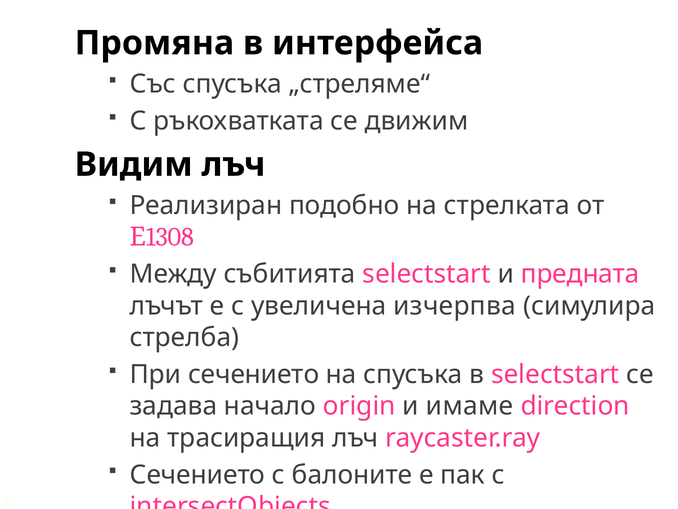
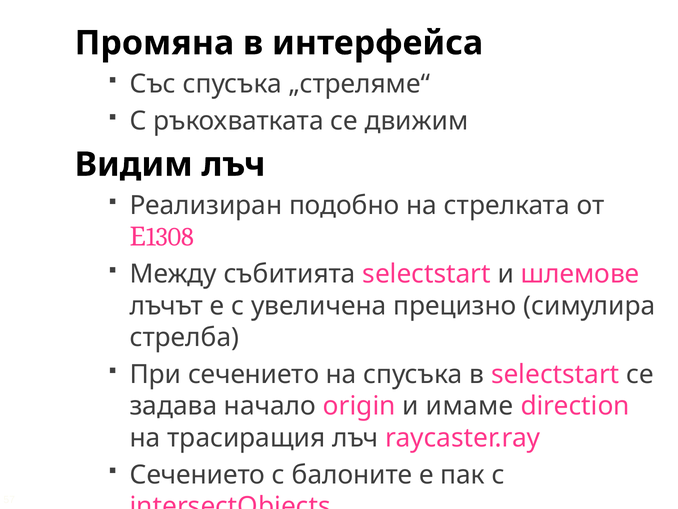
предната: предната -> шлемове
изчерпва: изчерпва -> прецизно
